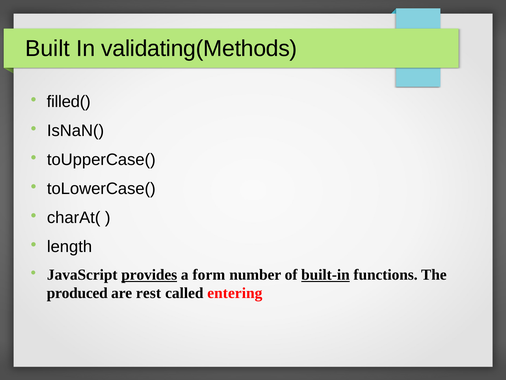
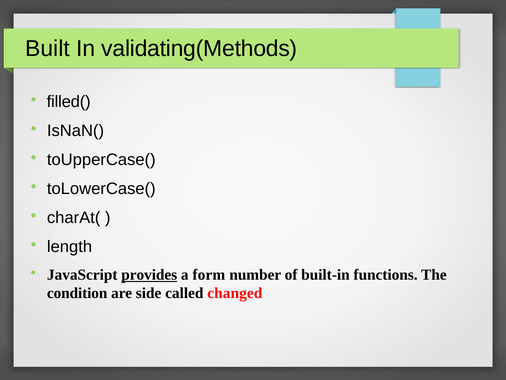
built-in underline: present -> none
produced: produced -> condition
rest: rest -> side
entering: entering -> changed
